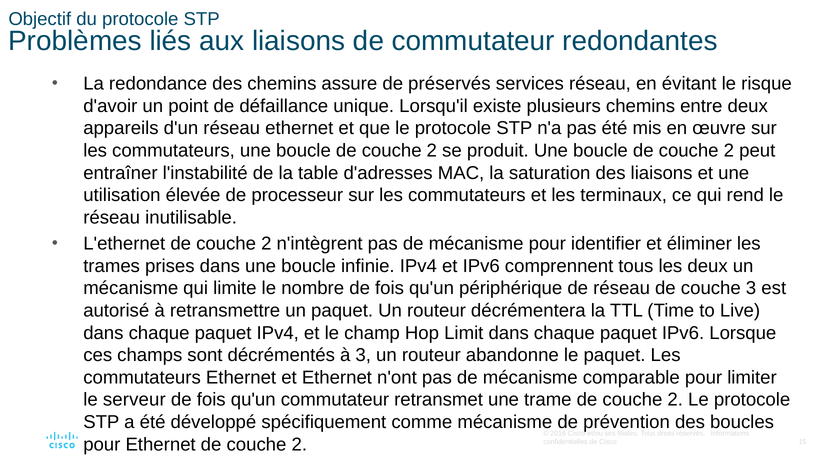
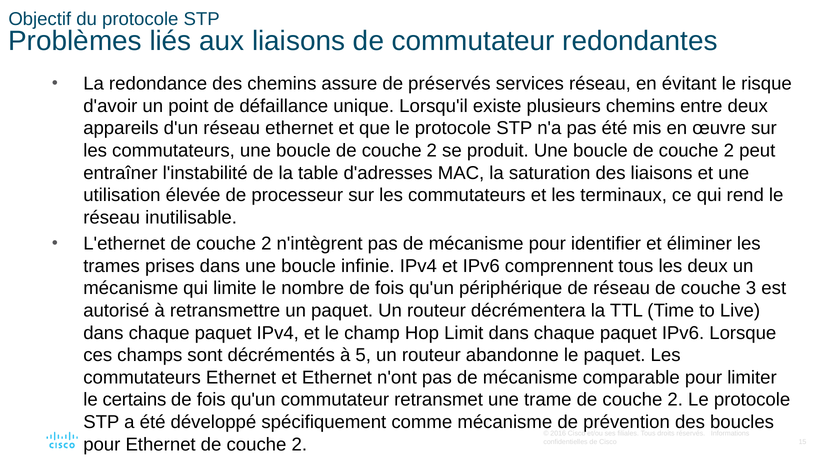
à 3: 3 -> 5
serveur: serveur -> certains
